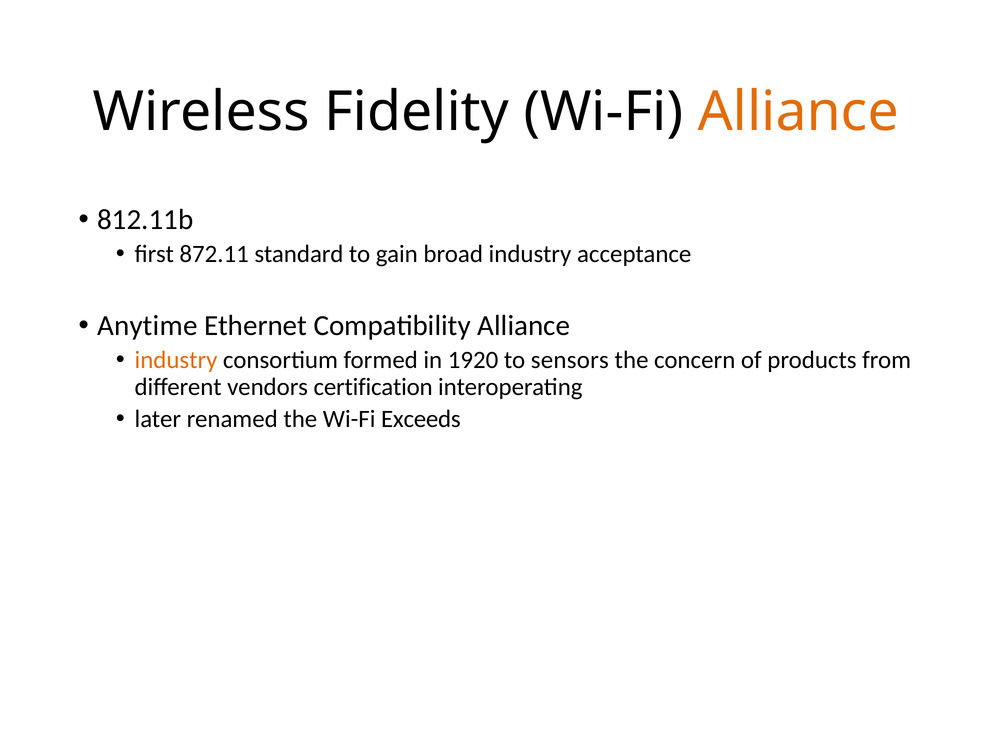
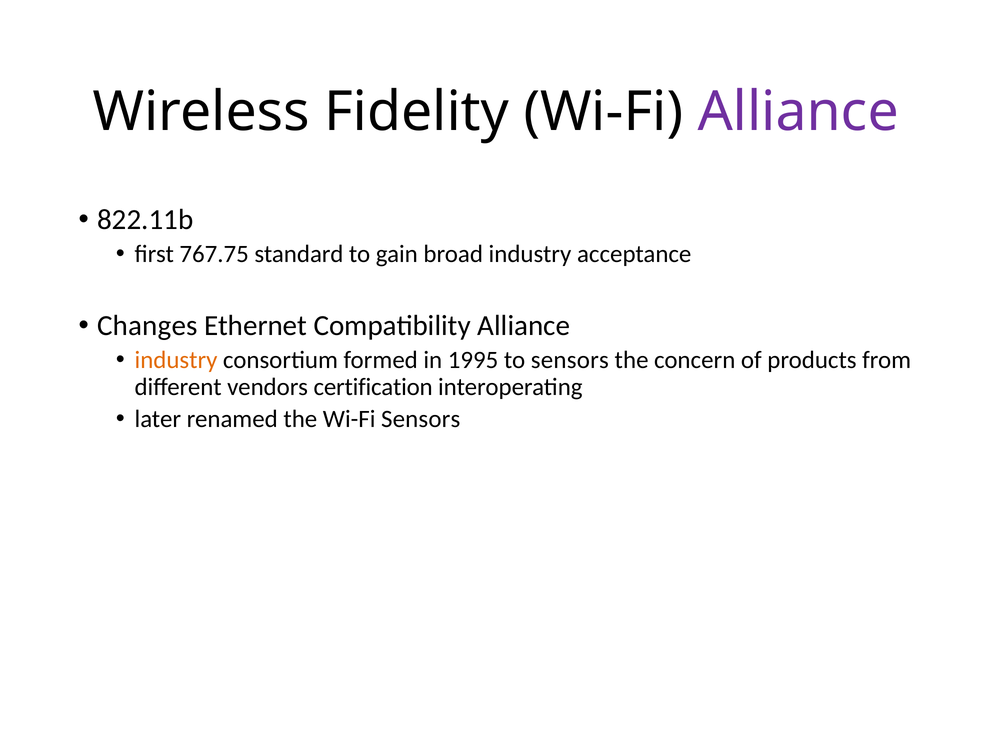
Alliance at (798, 112) colour: orange -> purple
812.11b: 812.11b -> 822.11b
872.11: 872.11 -> 767.75
Anytime: Anytime -> Changes
1920: 1920 -> 1995
Wi-Fi Exceeds: Exceeds -> Sensors
